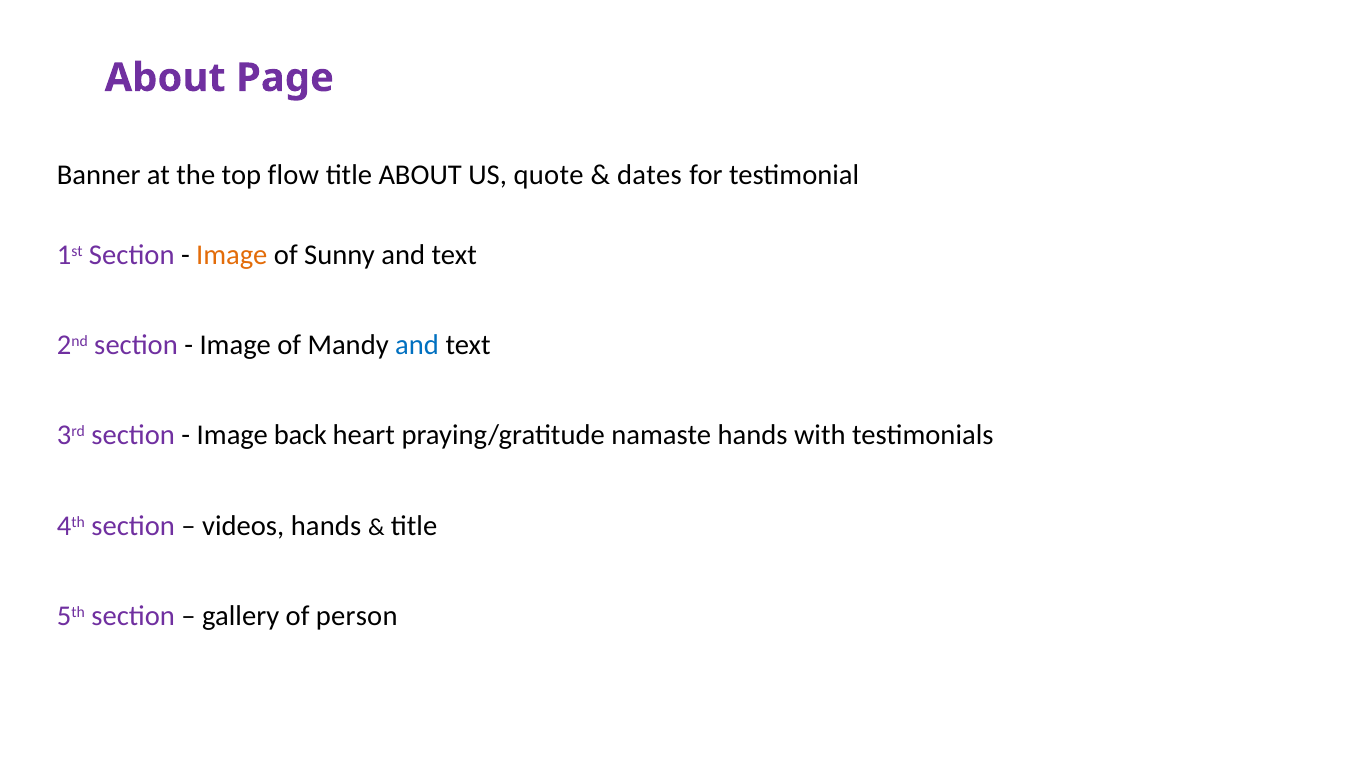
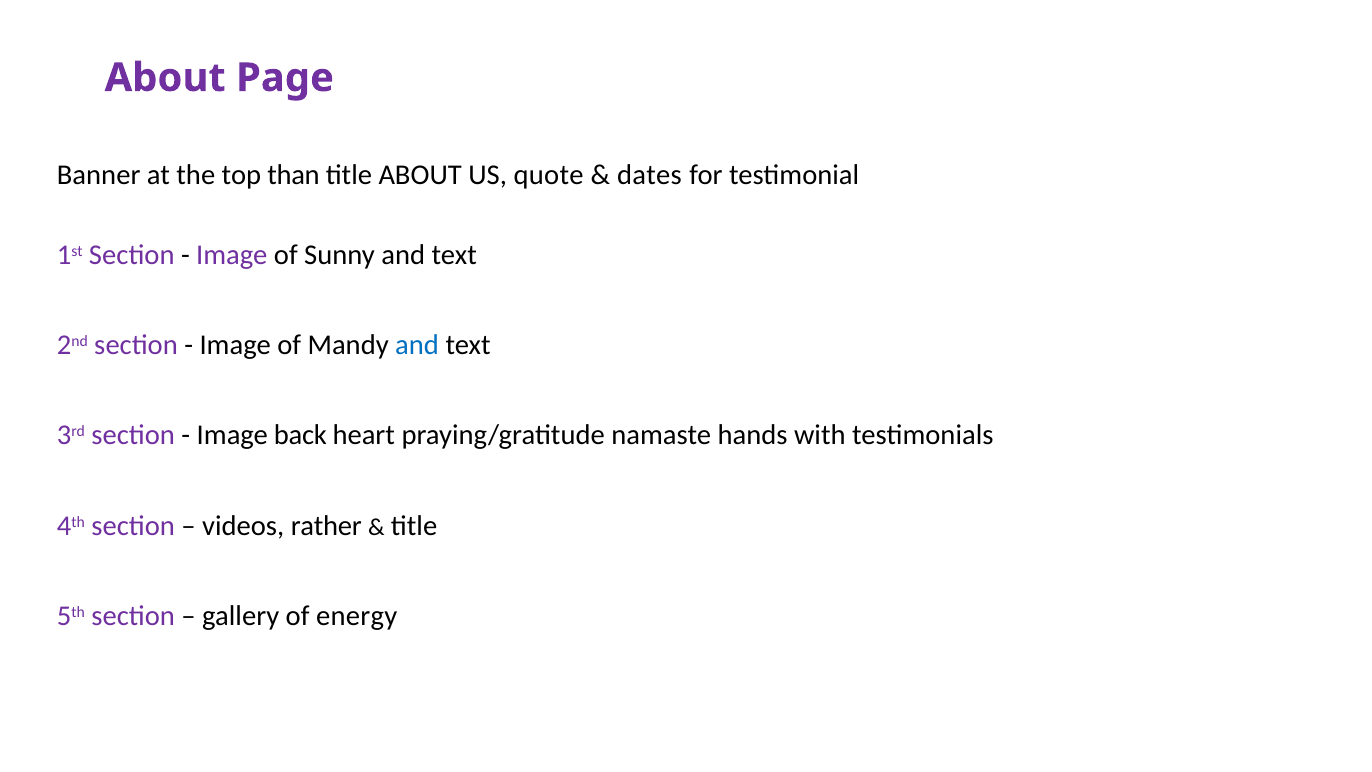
flow: flow -> than
Image at (232, 255) colour: orange -> purple
videos hands: hands -> rather
person: person -> energy
